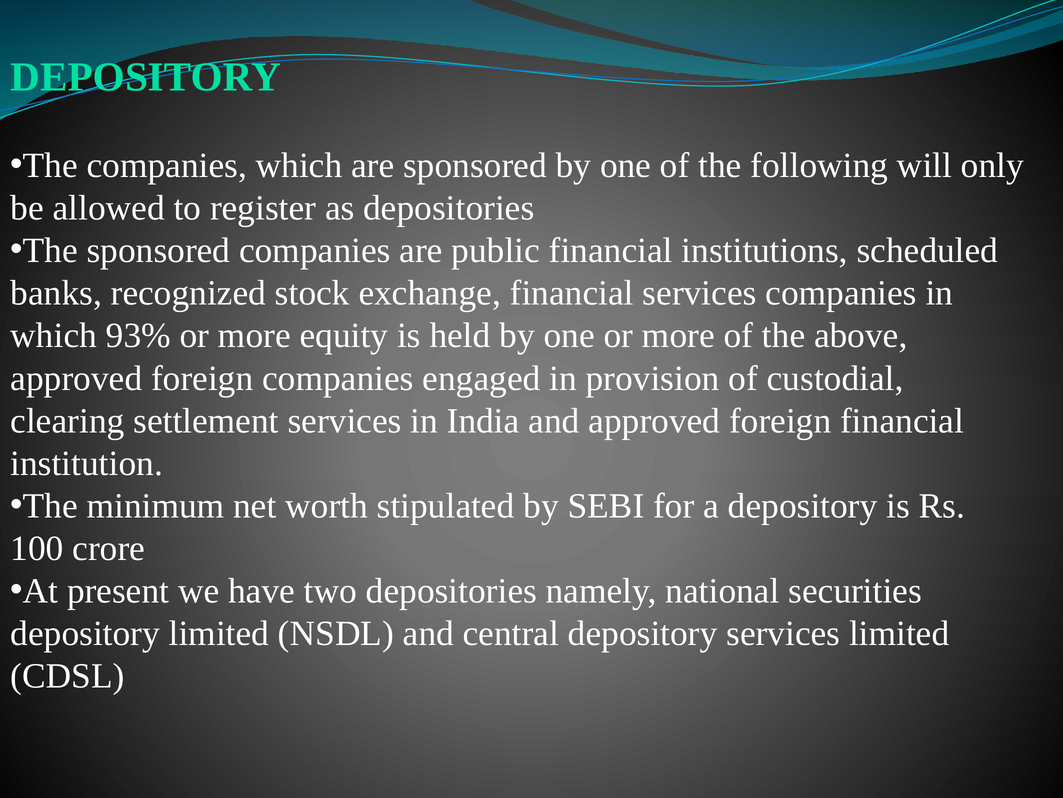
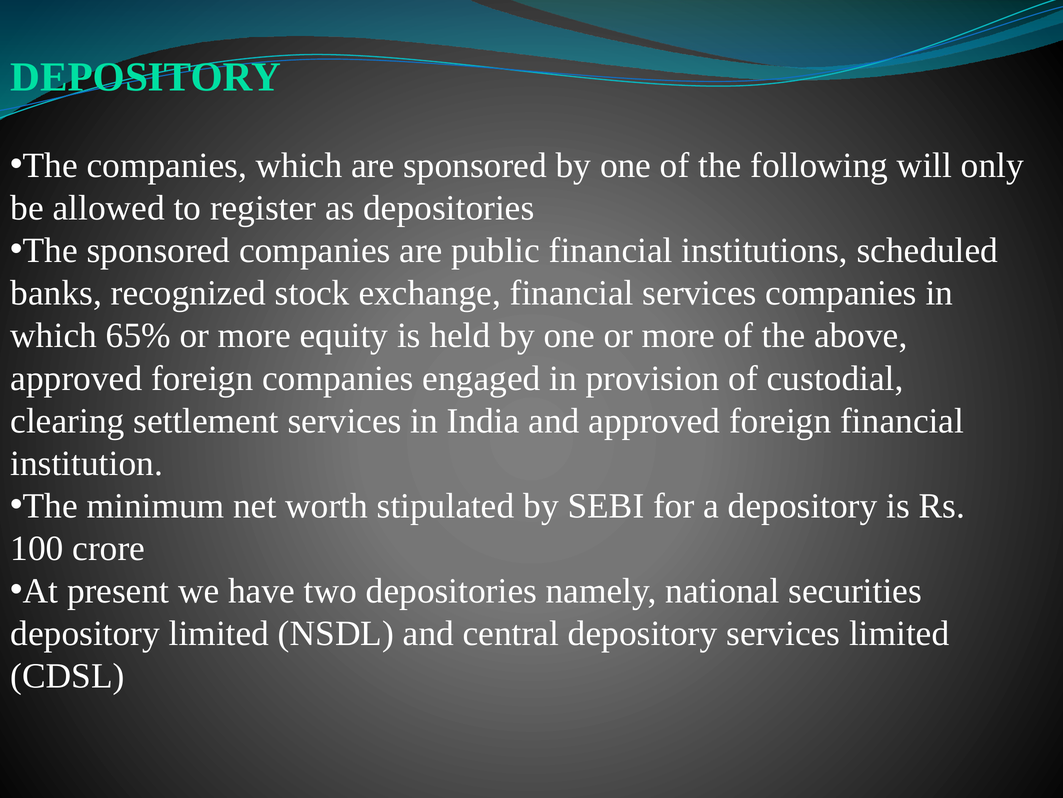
93%: 93% -> 65%
